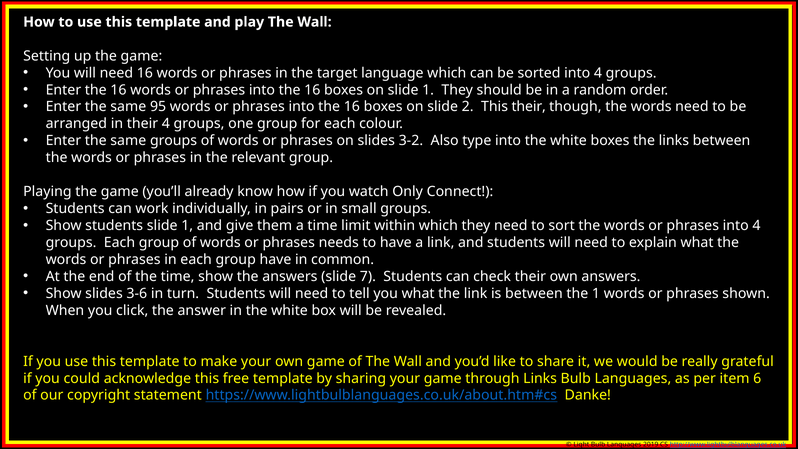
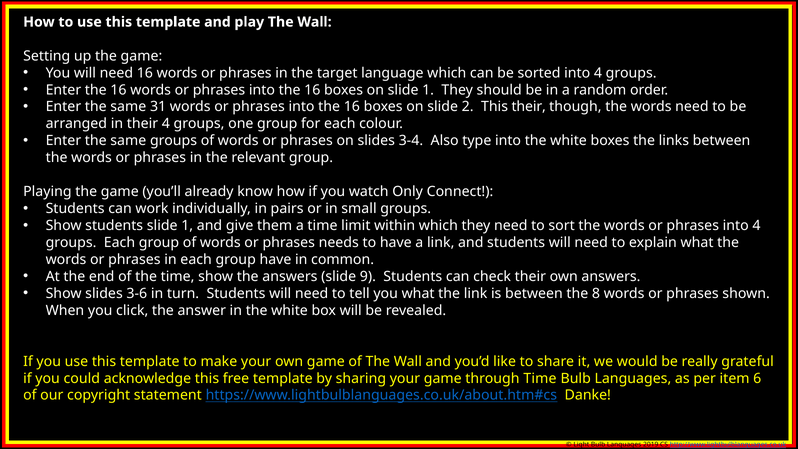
95: 95 -> 31
3-2: 3-2 -> 3-4
7: 7 -> 9
the 1: 1 -> 8
through Links: Links -> Time
